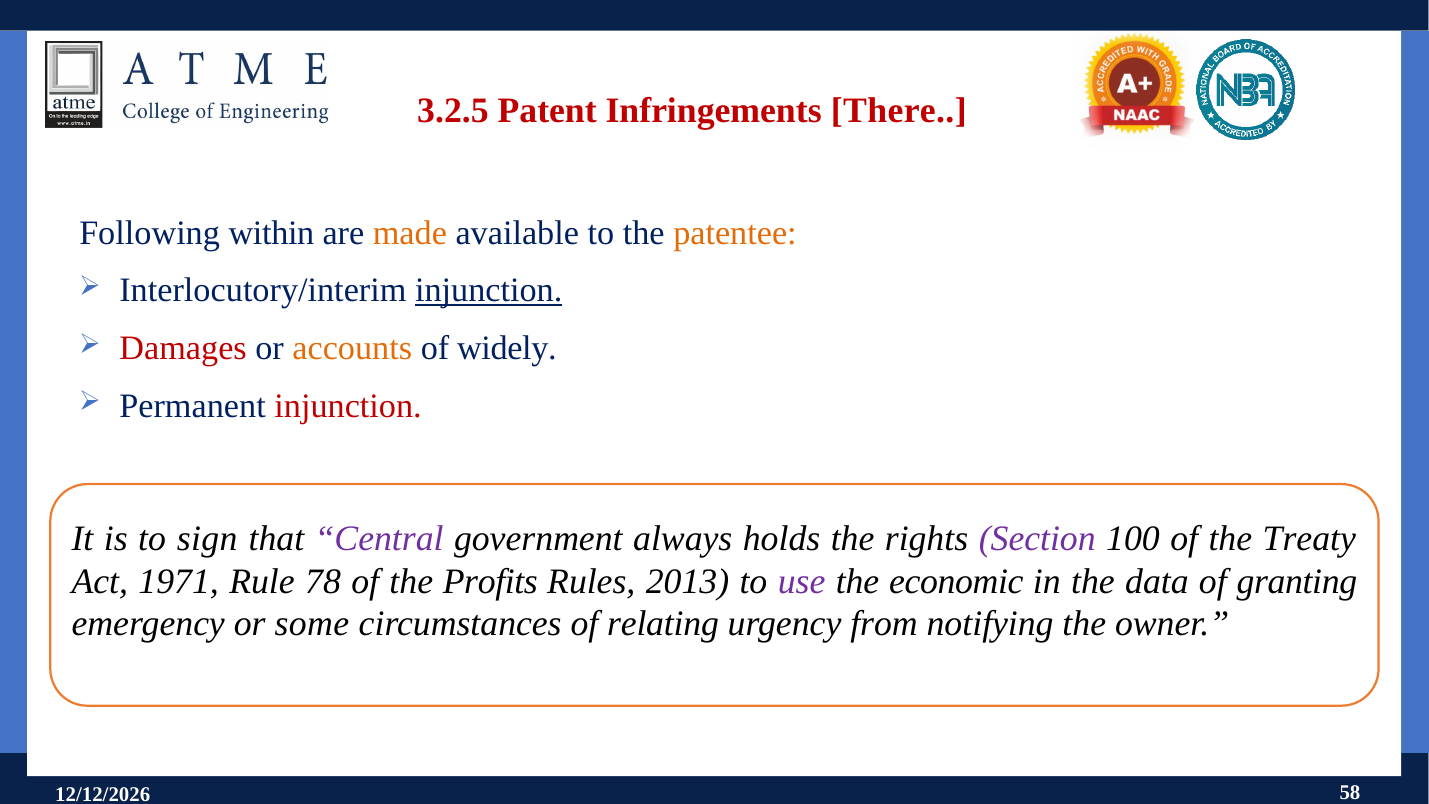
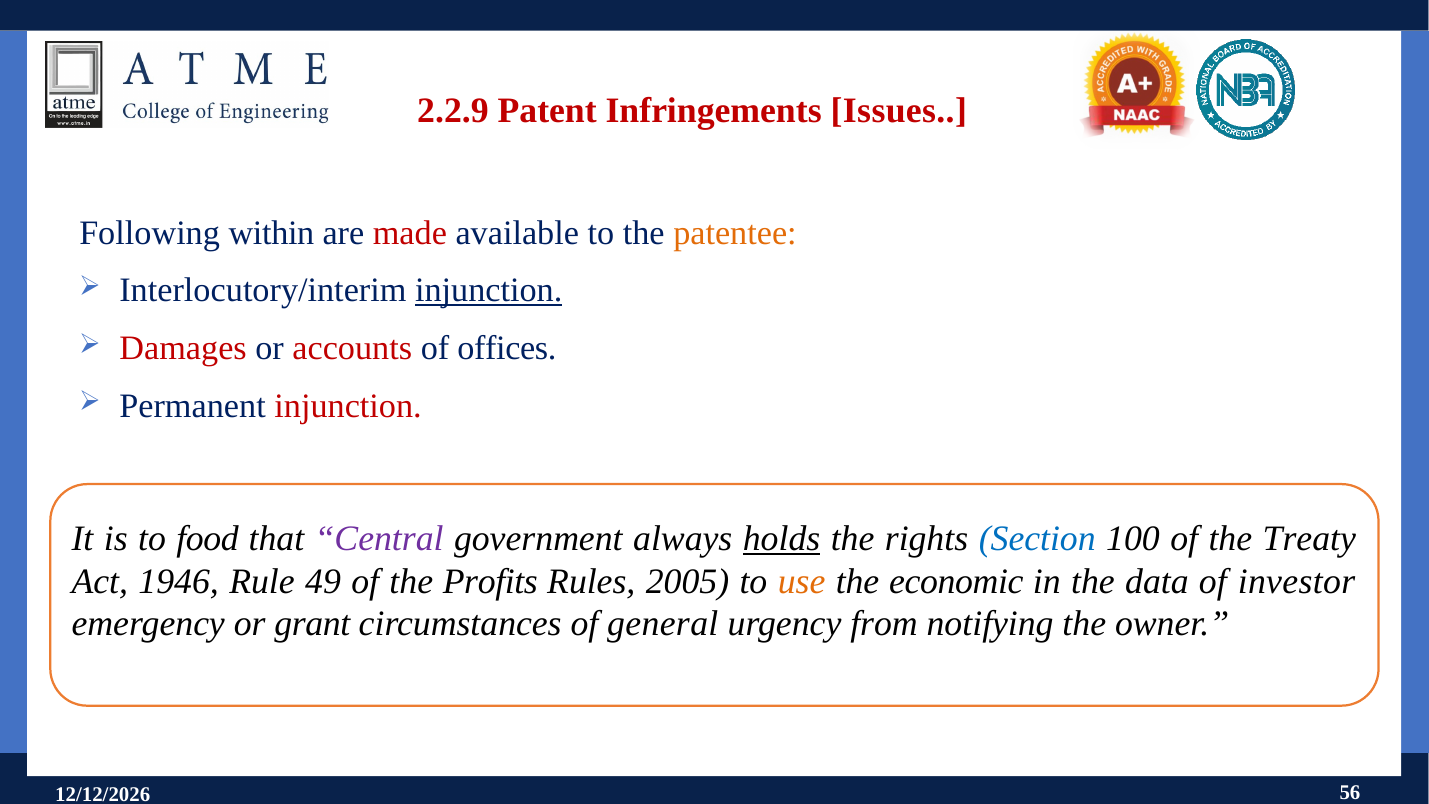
3.2.5: 3.2.5 -> 2.2.9
There: There -> Issues
made colour: orange -> red
accounts colour: orange -> red
widely: widely -> offices
sign: sign -> food
holds underline: none -> present
Section colour: purple -> blue
1971: 1971 -> 1946
78: 78 -> 49
2013: 2013 -> 2005
use colour: purple -> orange
granting: granting -> investor
some: some -> grant
relating: relating -> general
58: 58 -> 56
